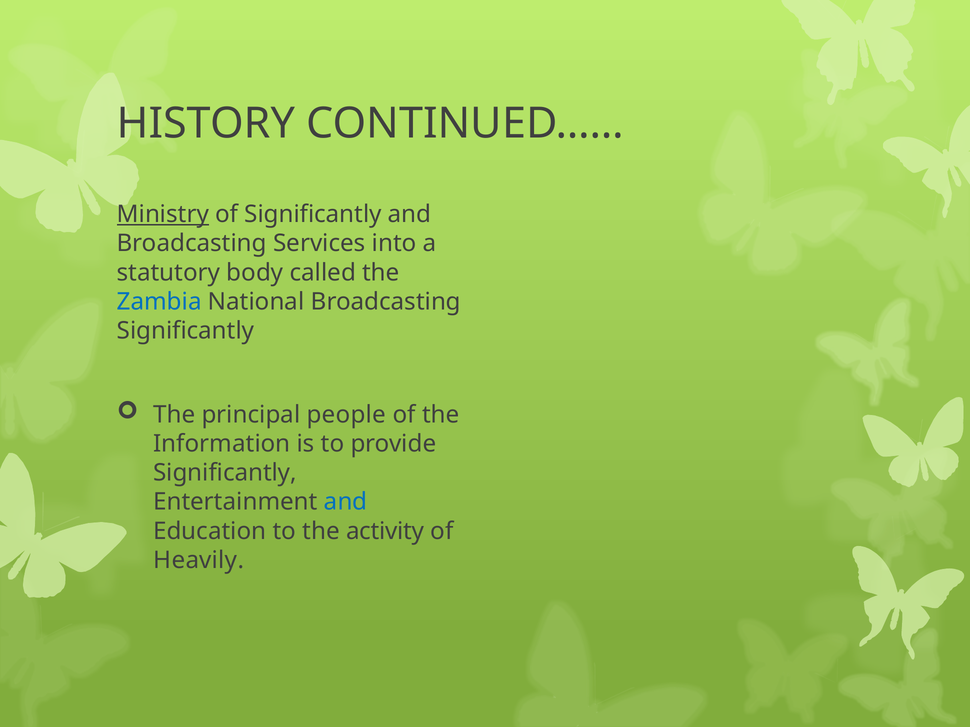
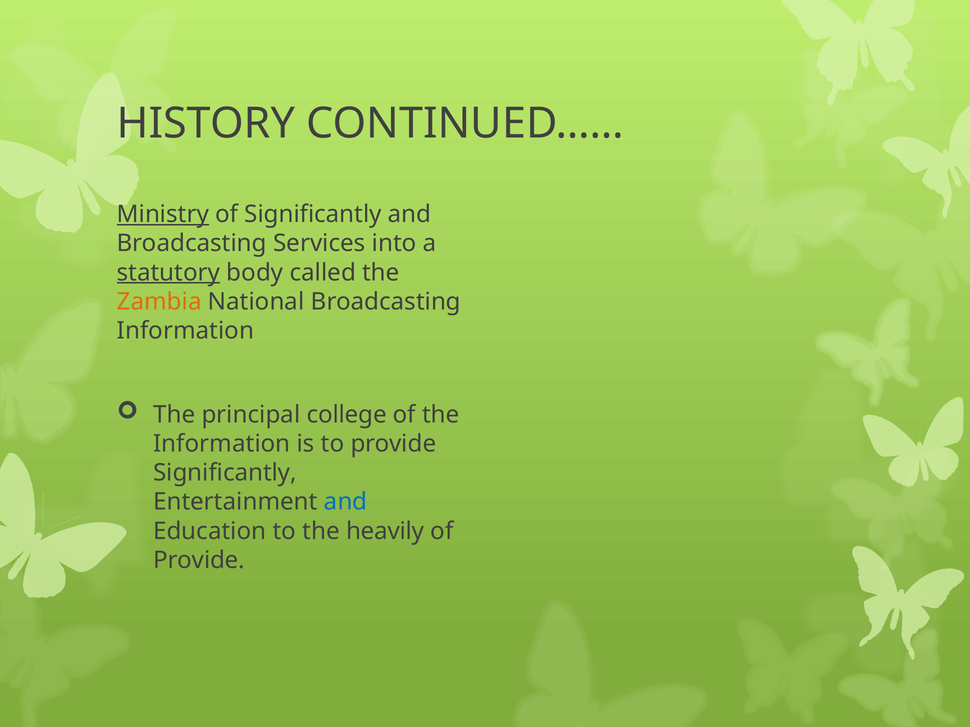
statutory underline: none -> present
Zambia colour: blue -> orange
Significantly at (185, 331): Significantly -> Information
people: people -> college
activity: activity -> heavily
Heavily at (199, 561): Heavily -> Provide
